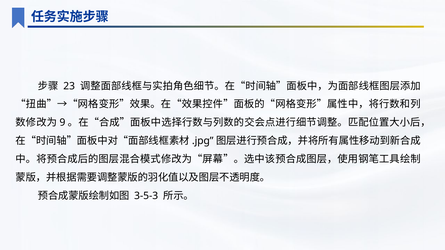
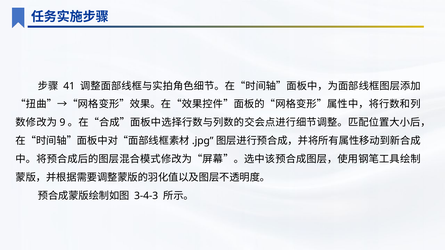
23: 23 -> 41
3-5-3: 3-5-3 -> 3-4-3
